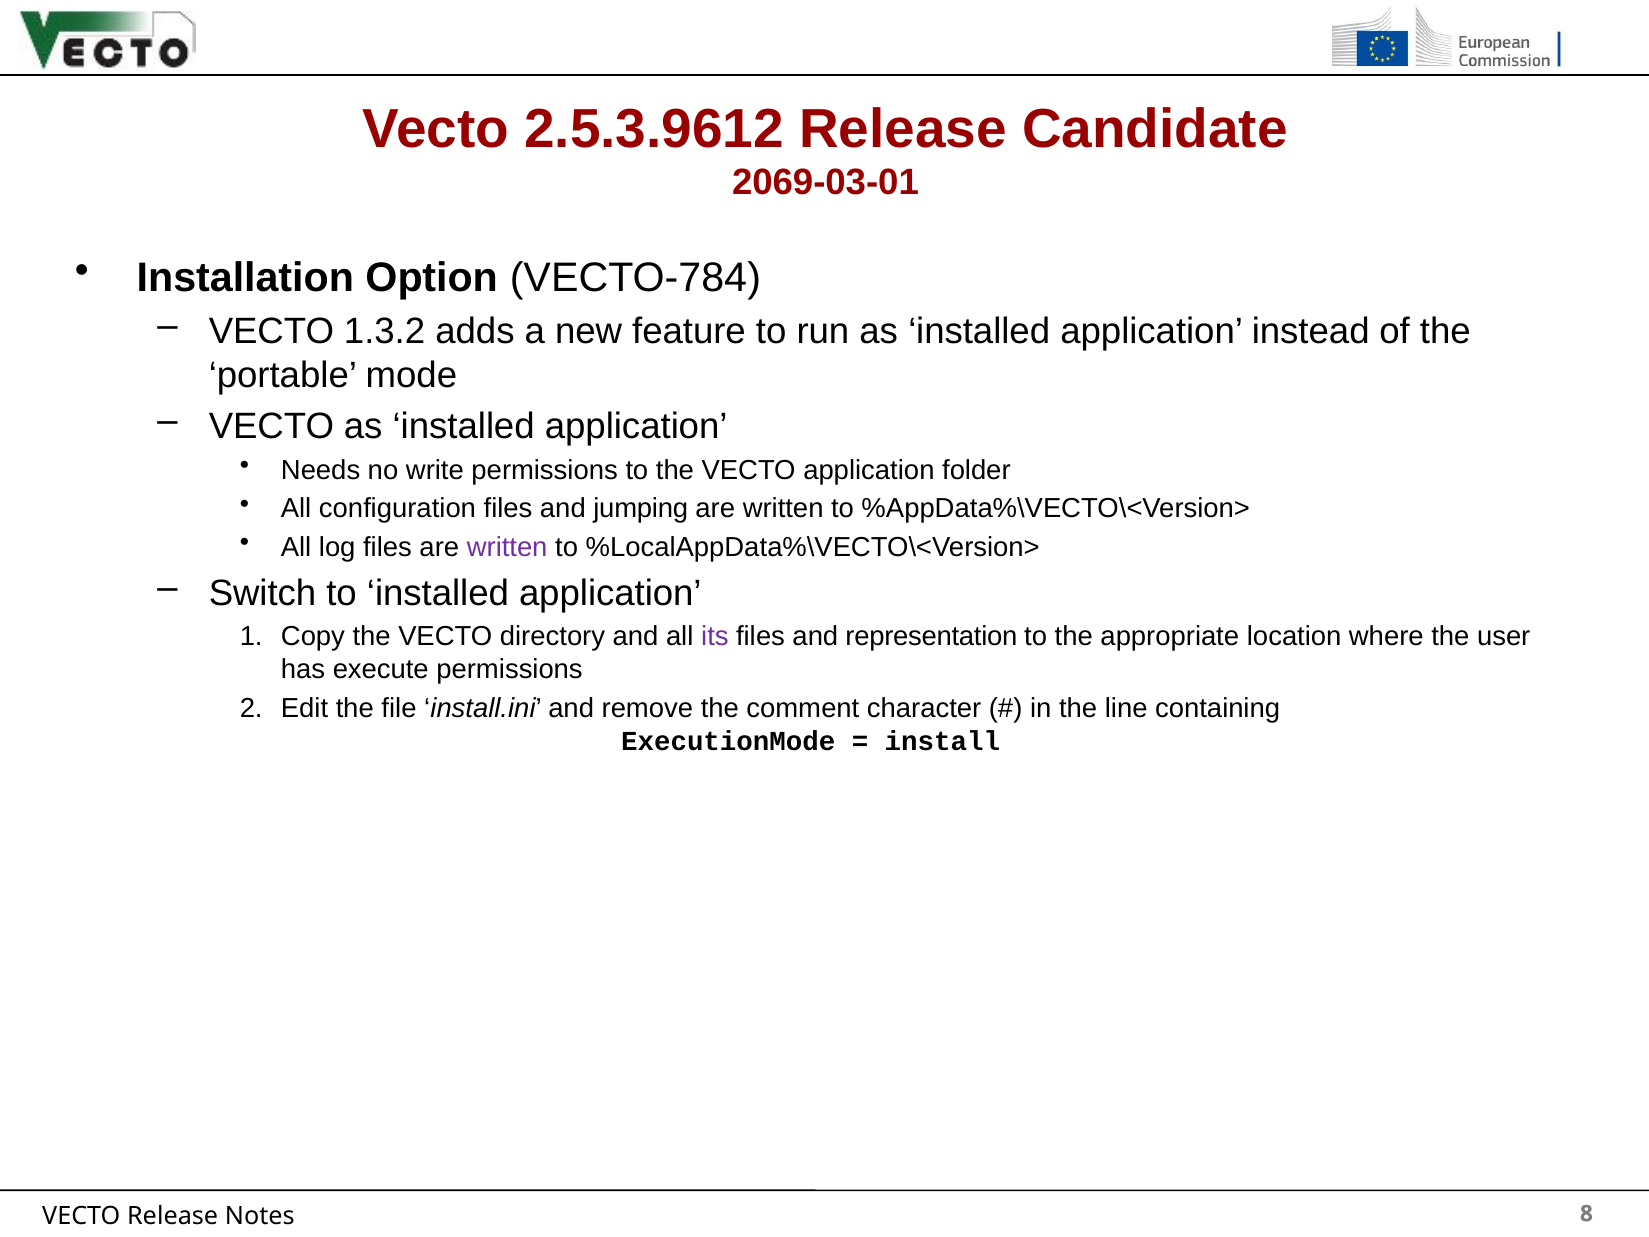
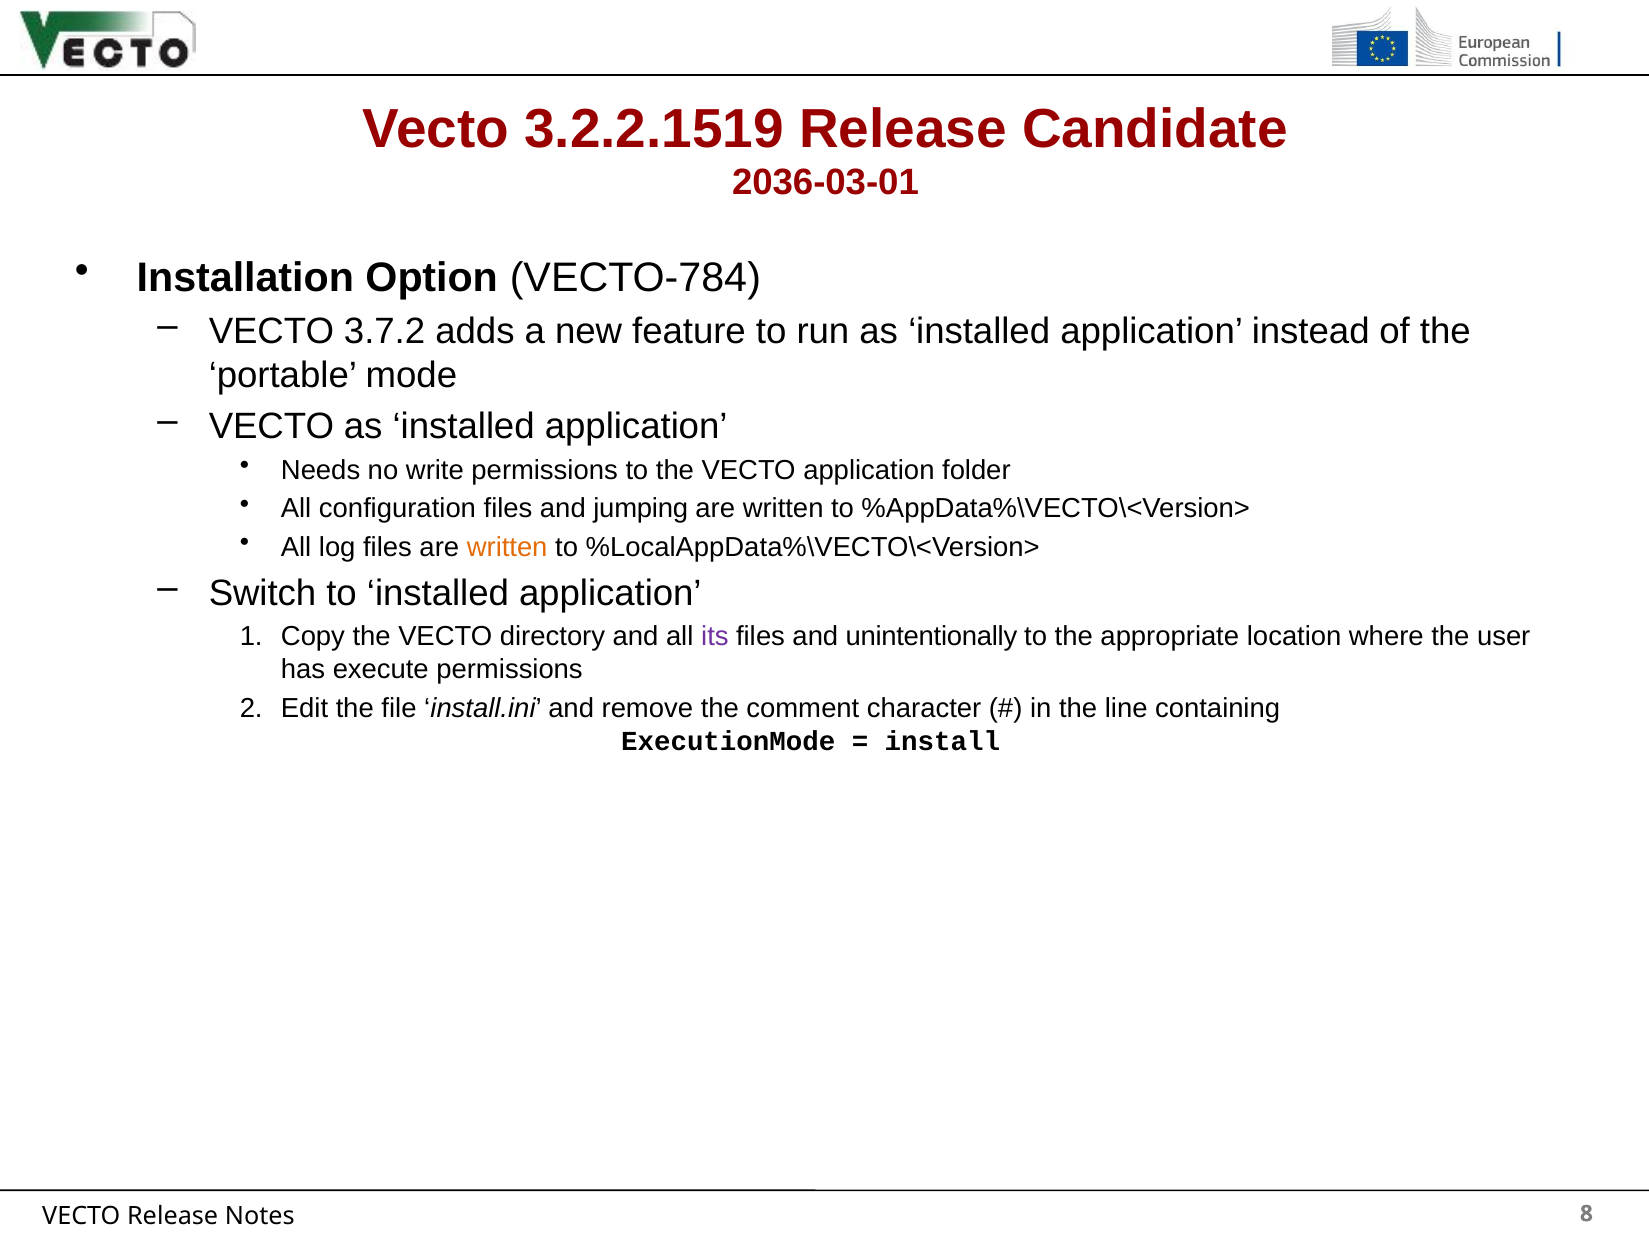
2.5.3.9612: 2.5.3.9612 -> 3.2.2.1519
2069-03-01: 2069-03-01 -> 2036-03-01
1.3.2: 1.3.2 -> 3.7.2
written at (507, 547) colour: purple -> orange
representation: representation -> unintentionally
